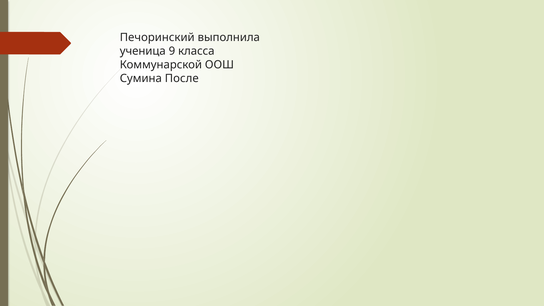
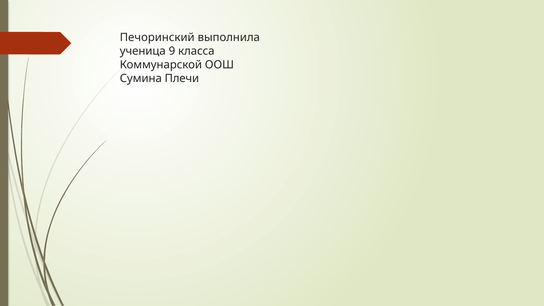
После: После -> Плечи
